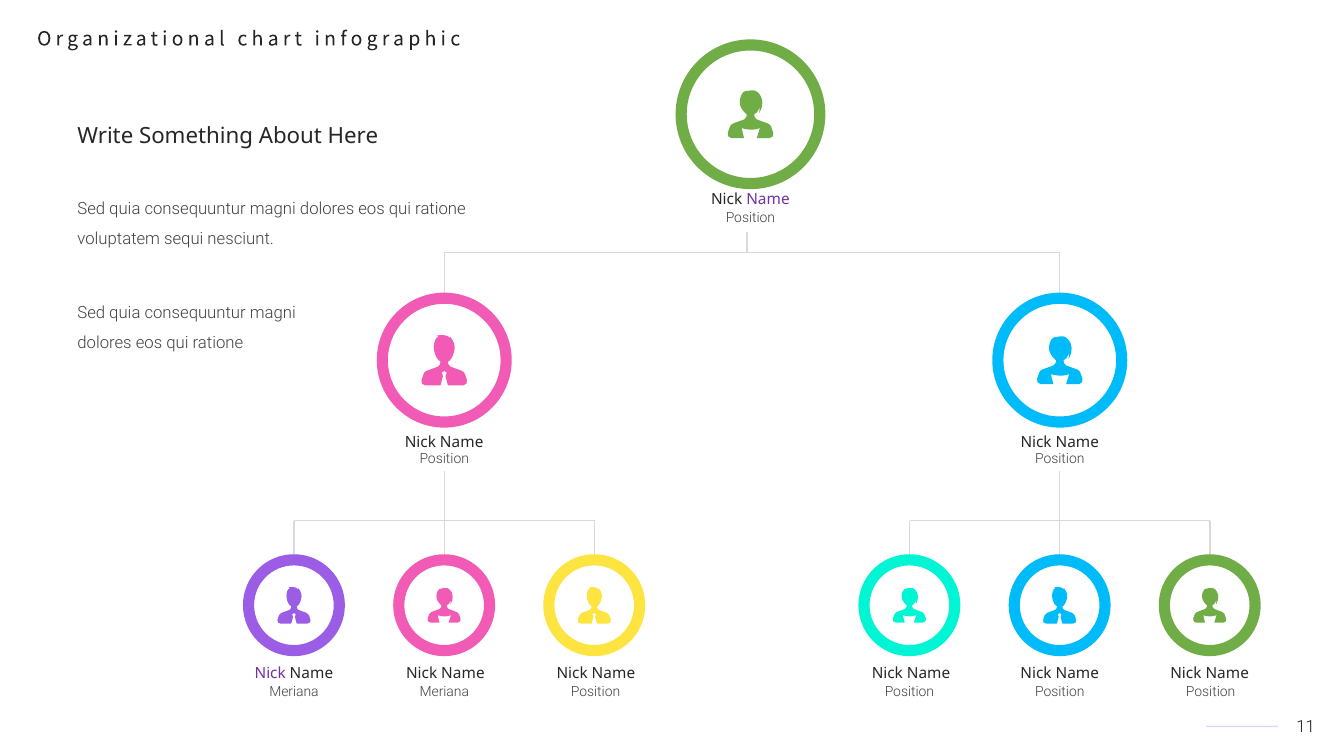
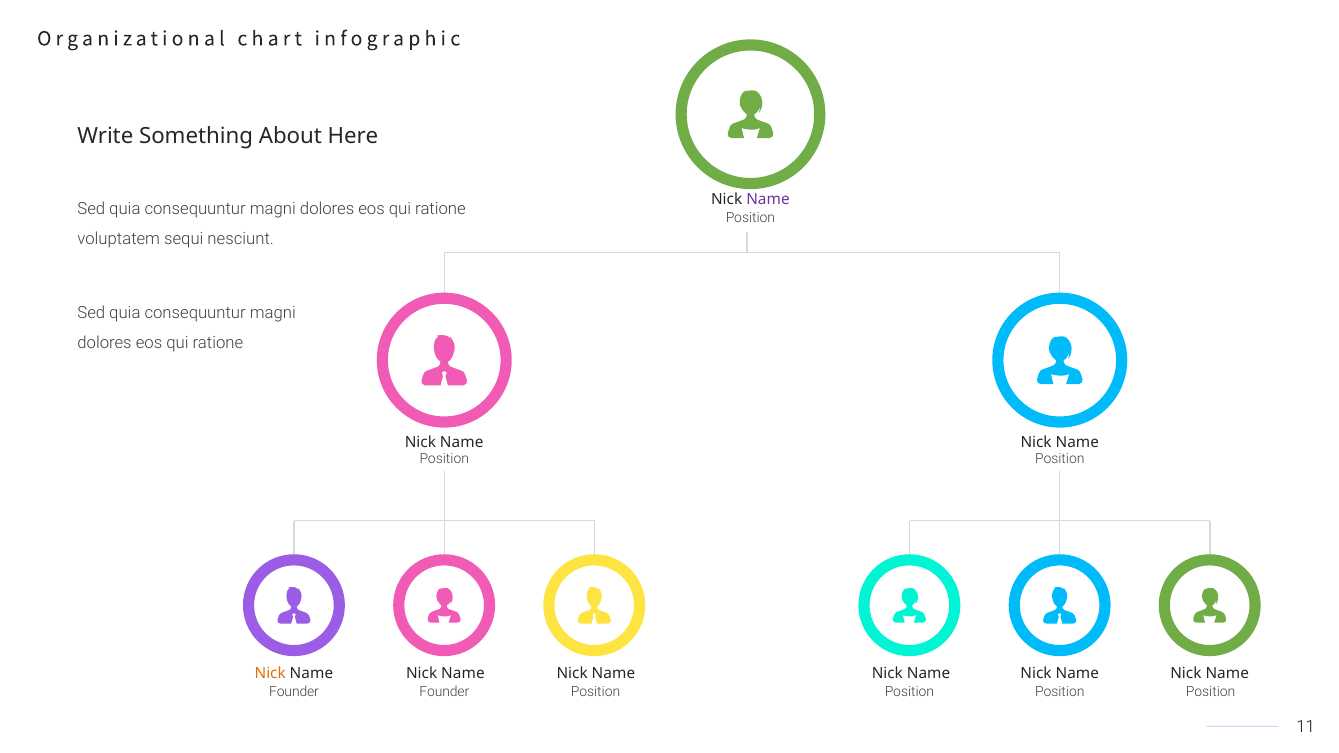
Nick at (270, 674) colour: purple -> orange
Meriana at (294, 692): Meriana -> Founder
Meriana at (444, 692): Meriana -> Founder
